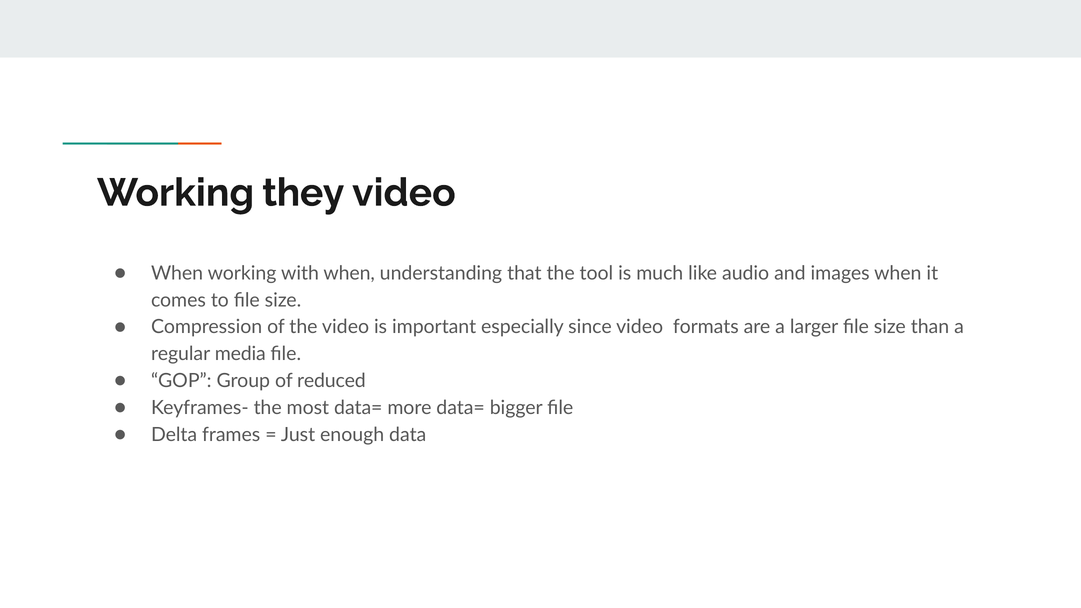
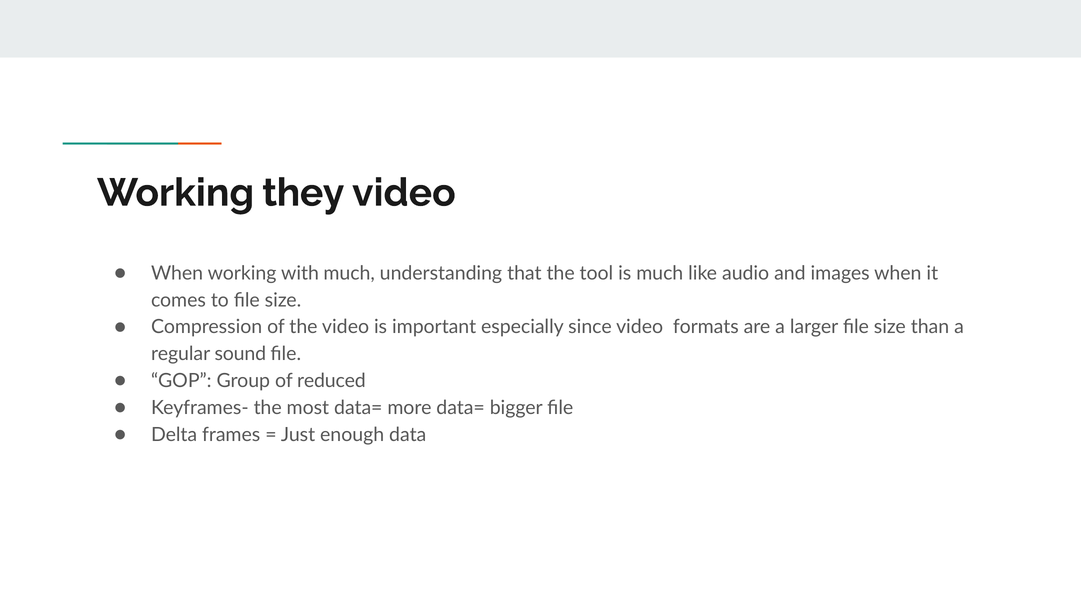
with when: when -> much
media: media -> sound
